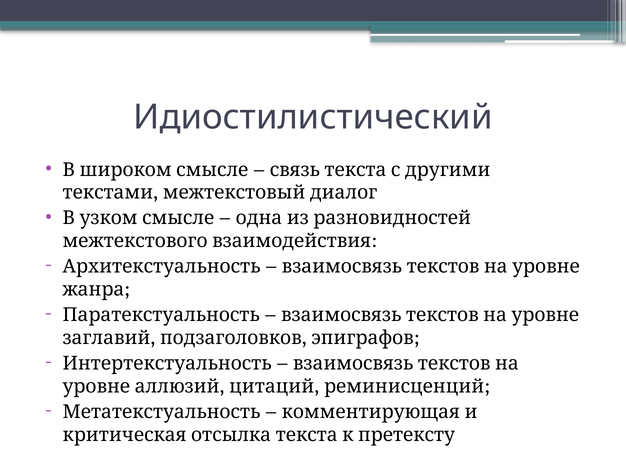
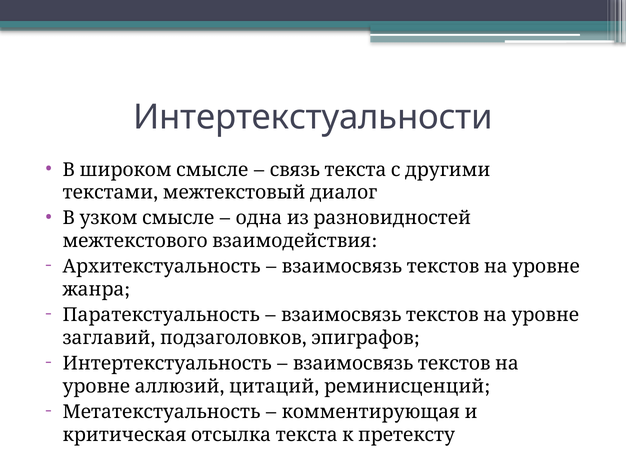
Идиостилистический: Идиостилистический -> Интертекстуальности
